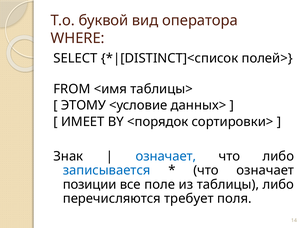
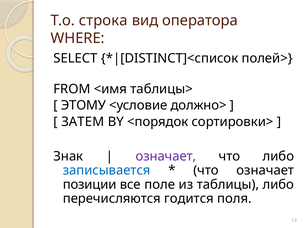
буквой: буквой -> строка
данных>: данных> -> должно>
ИМЕЕТ: ИМЕЕТ -> ЗАТЕМ
означает at (166, 156) colour: blue -> purple
требует: требует -> годится
